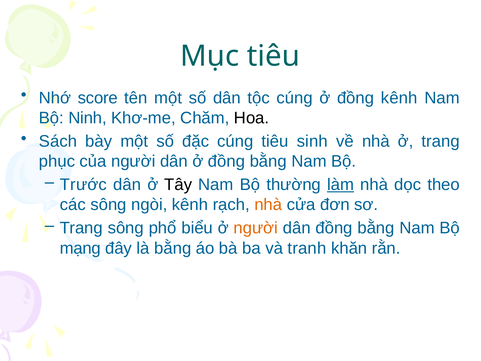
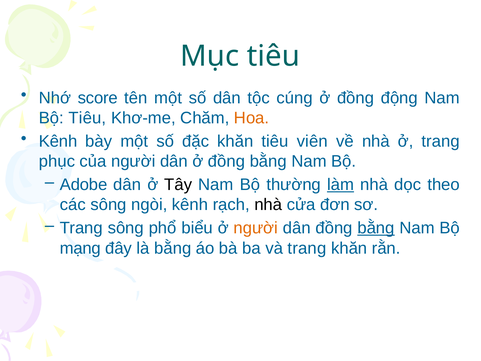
đồng kênh: kênh -> động
Bộ Ninh: Ninh -> Tiêu
Hoa colour: black -> orange
Sách at (58, 141): Sách -> Kênh
đặc cúng: cúng -> khăn
sinh: sinh -> viên
Trước: Trước -> Adobe
nhà at (268, 205) colour: orange -> black
bằng at (376, 228) underline: none -> present
và tranh: tranh -> trang
